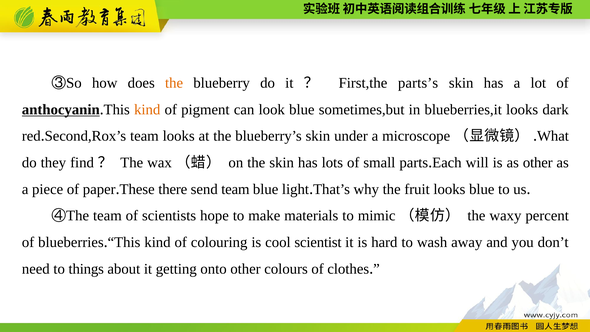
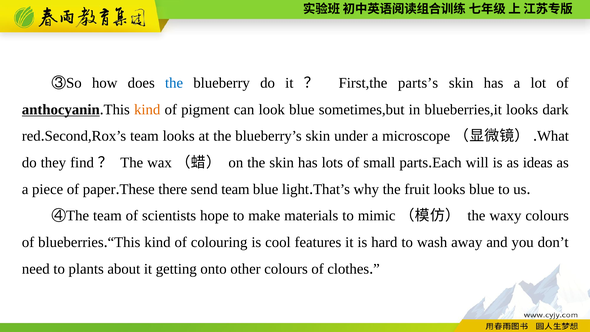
the at (174, 83) colour: orange -> blue
as other: other -> ideas
waxy percent: percent -> colours
scientist: scientist -> features
things: things -> plants
